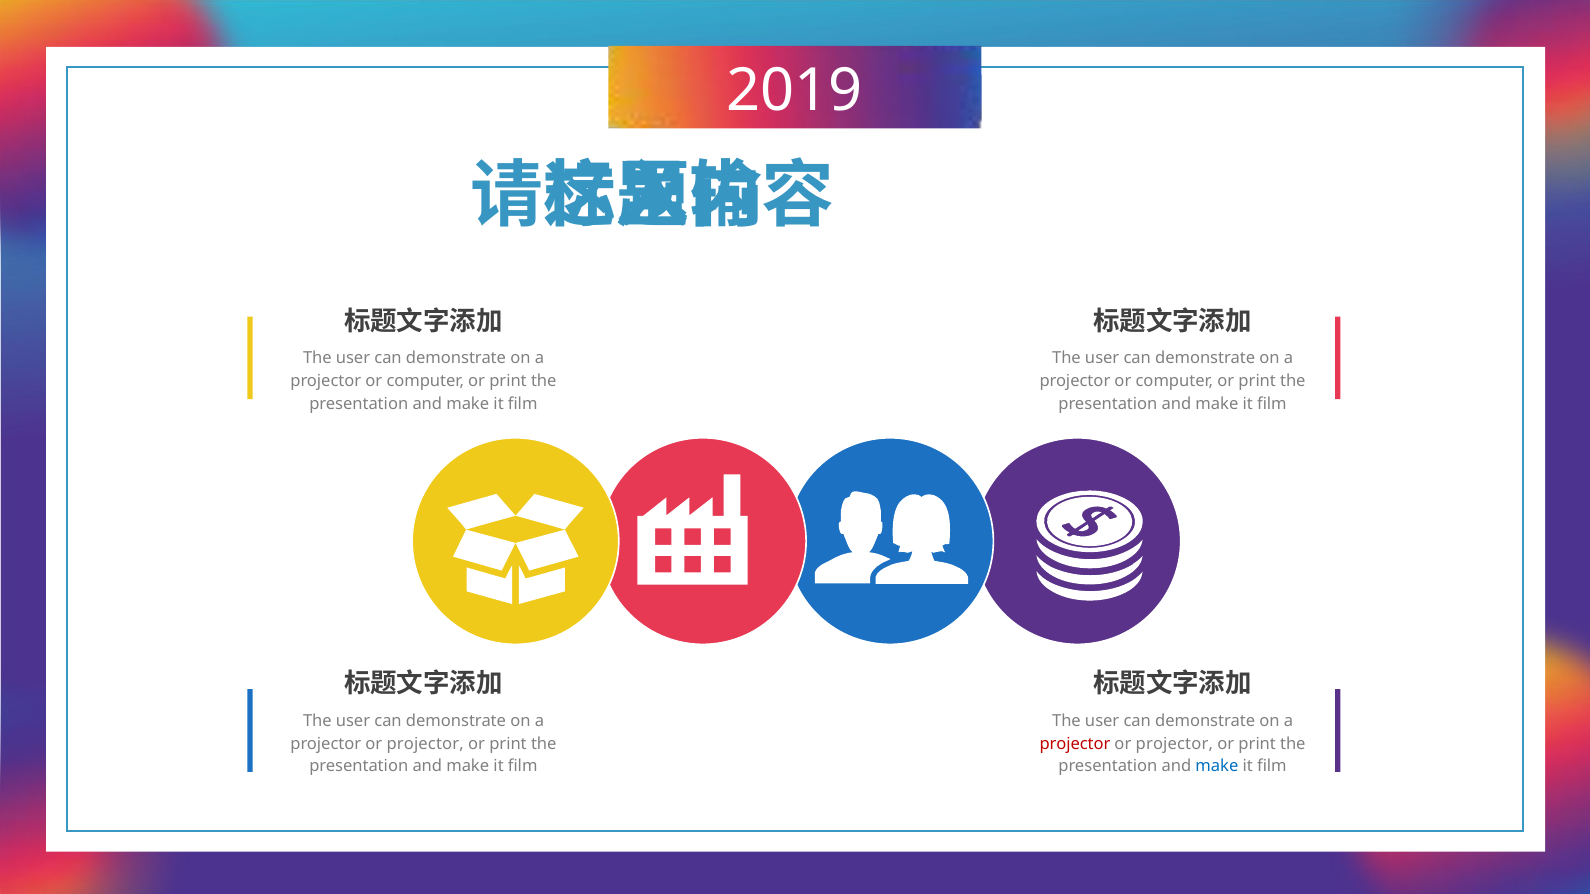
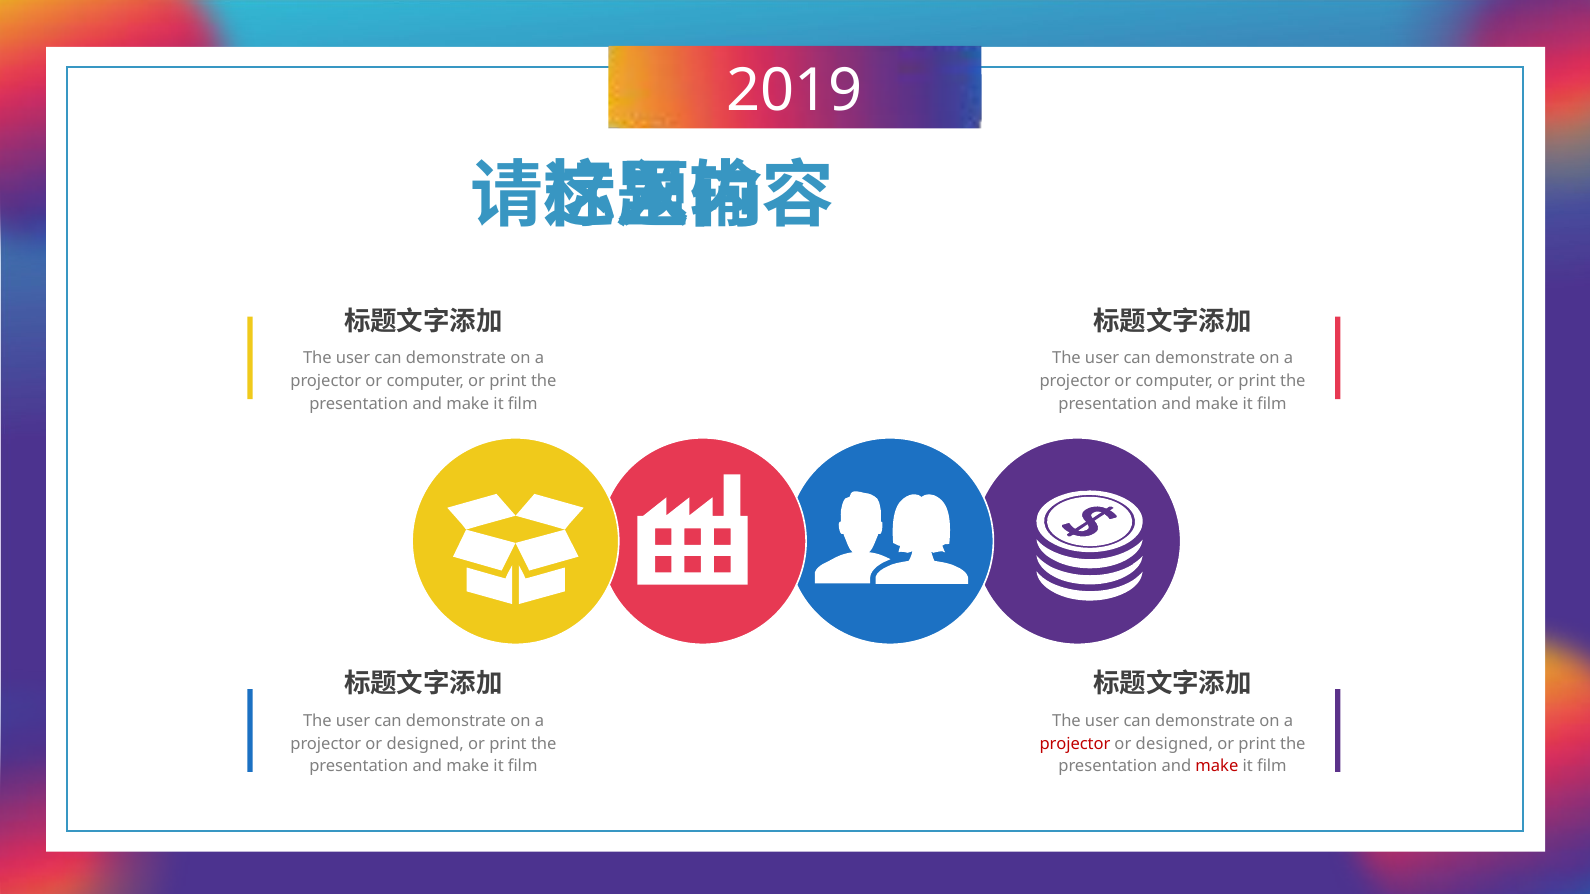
projector at (425, 744): projector -> designed
projector at (1174, 744): projector -> designed
make at (1217, 767) colour: blue -> red
